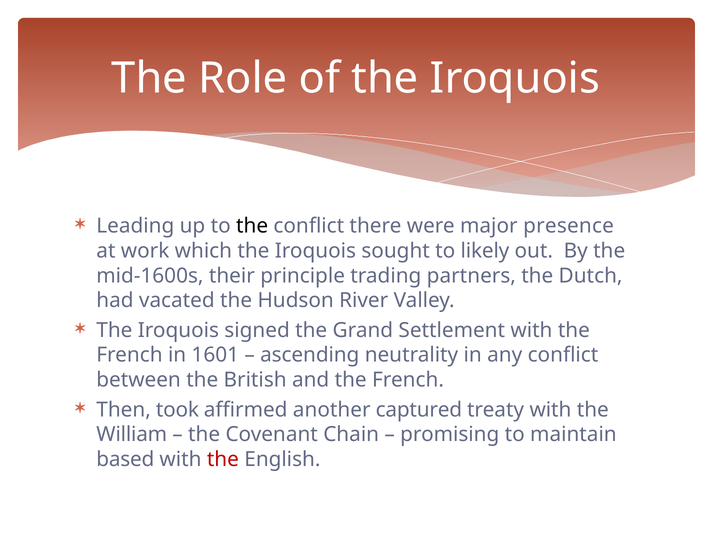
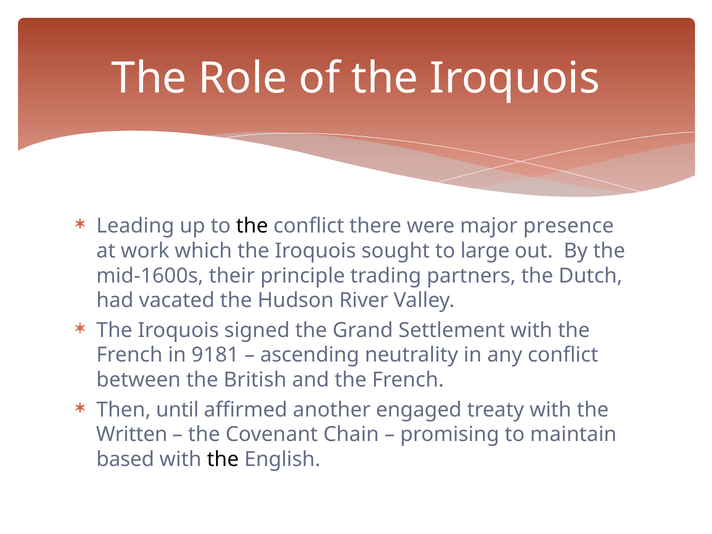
likely: likely -> large
1601: 1601 -> 9181
took: took -> until
captured: captured -> engaged
William: William -> Written
the at (223, 460) colour: red -> black
